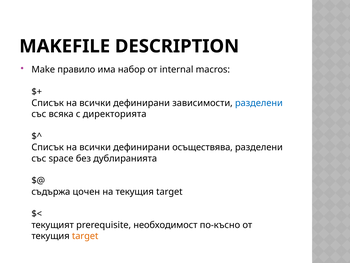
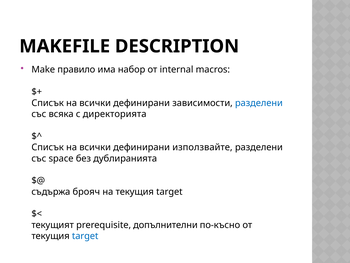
осъществява: осъществява -> използвайте
цочен: цочен -> брояч
необходимост: необходимост -> допълнителни
target at (85, 236) colour: orange -> blue
